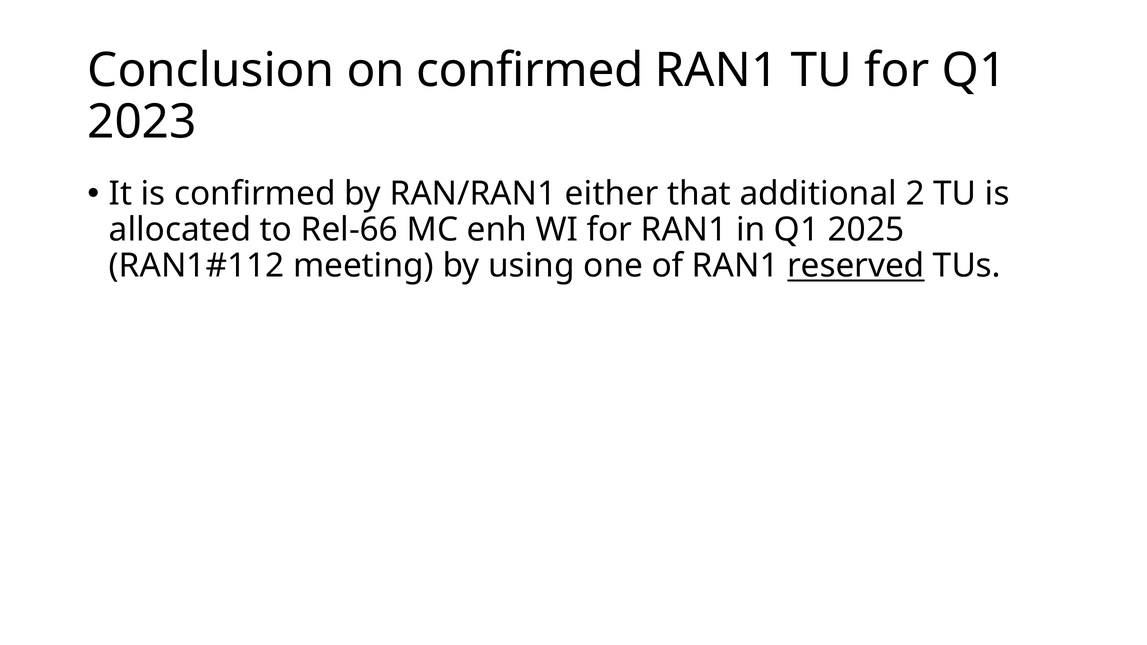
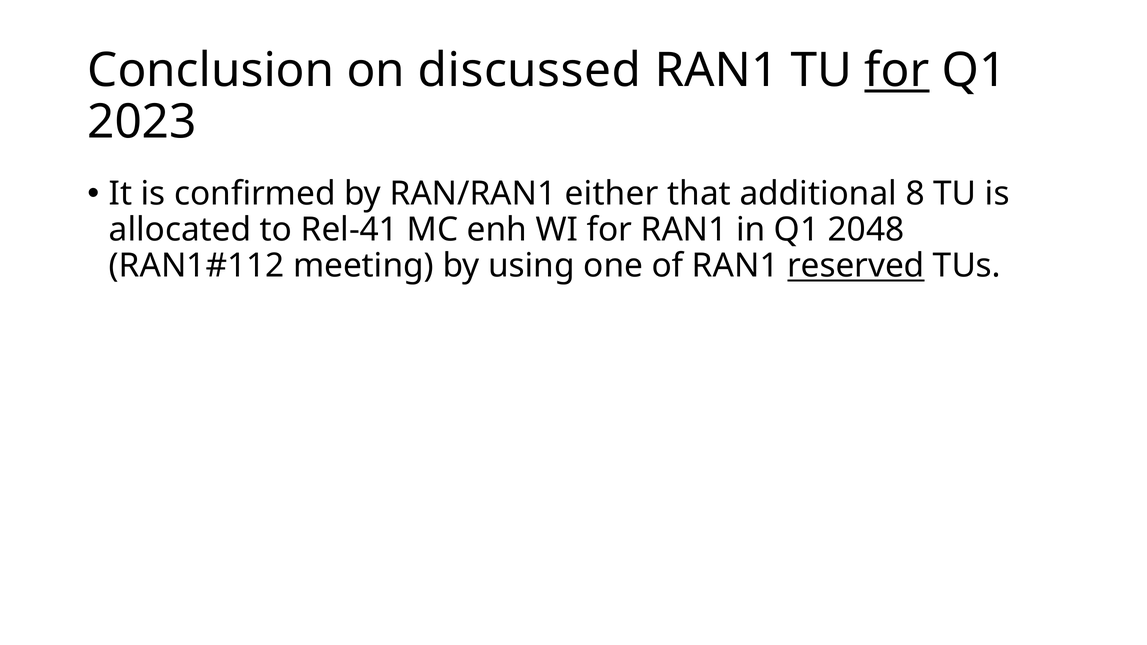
on confirmed: confirmed -> discussed
for at (897, 71) underline: none -> present
2: 2 -> 8
Rel-66: Rel-66 -> Rel-41
2025: 2025 -> 2048
